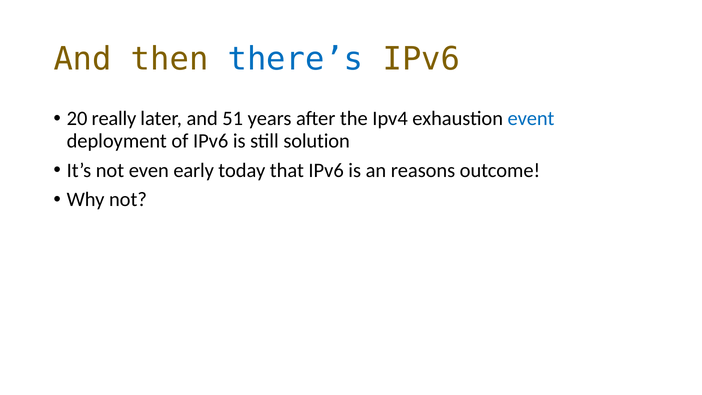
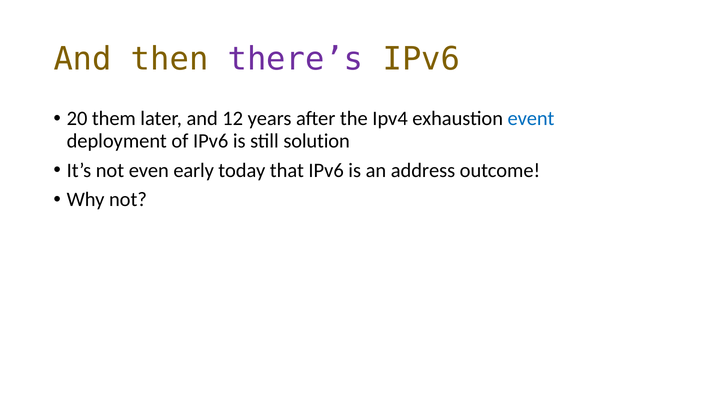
there’s colour: blue -> purple
really: really -> them
51: 51 -> 12
reasons: reasons -> address
